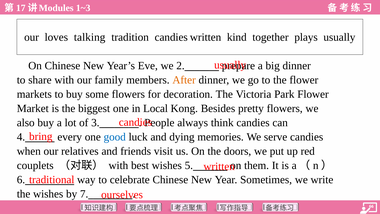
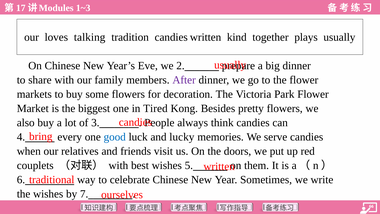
After colour: orange -> purple
Local: Local -> Tired
dying: dying -> lucky
